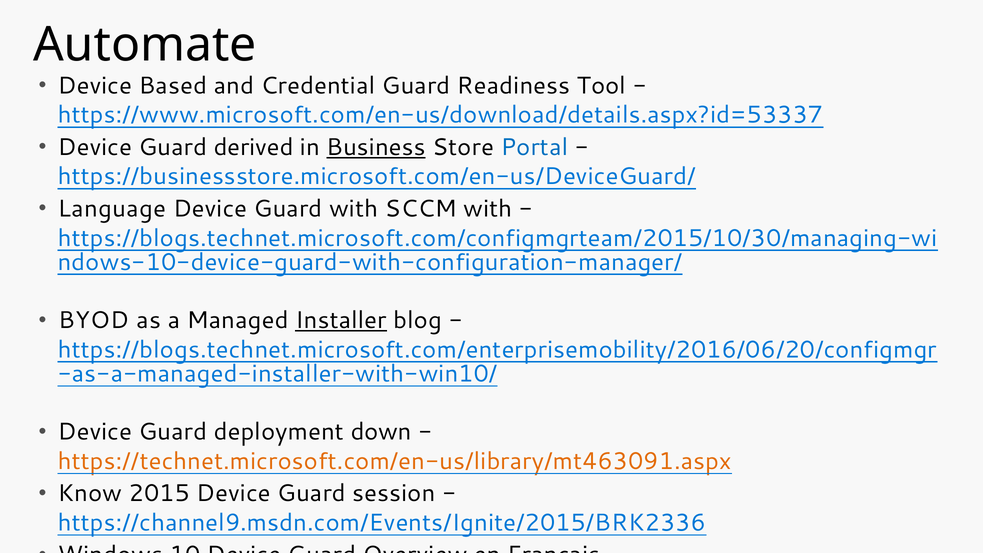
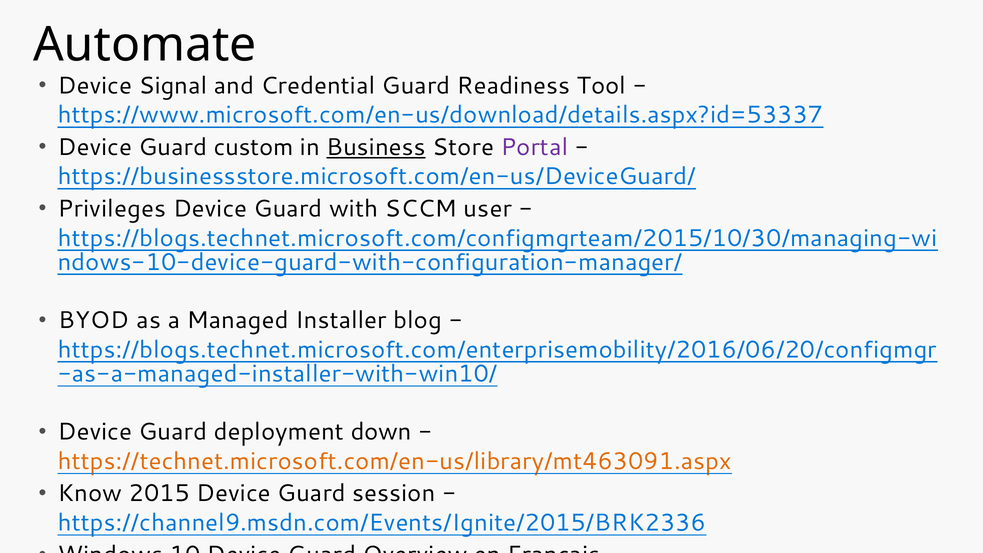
Based: Based -> Signal
derived: derived -> custom
Portal colour: blue -> purple
Language: Language -> Privileges
SCCM with: with -> user
Installer underline: present -> none
